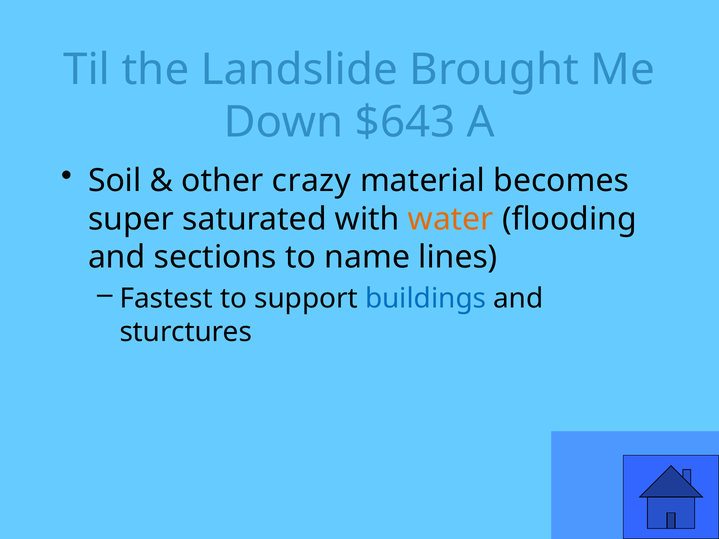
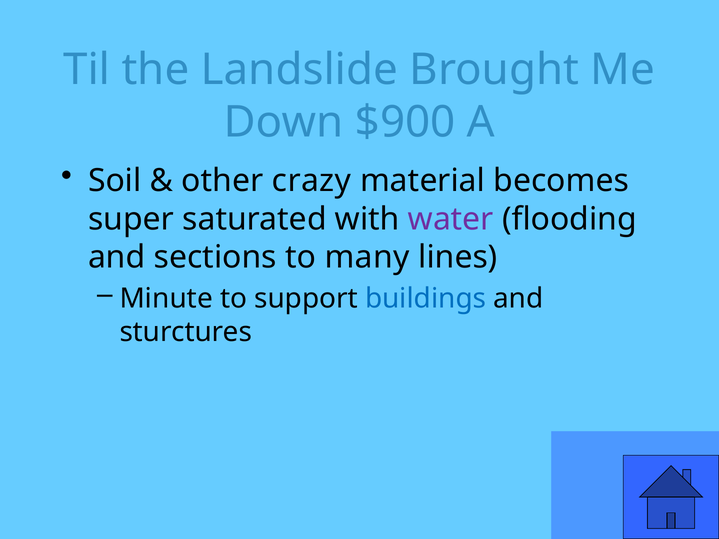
$643: $643 -> $900
water colour: orange -> purple
name: name -> many
Fastest: Fastest -> Minute
